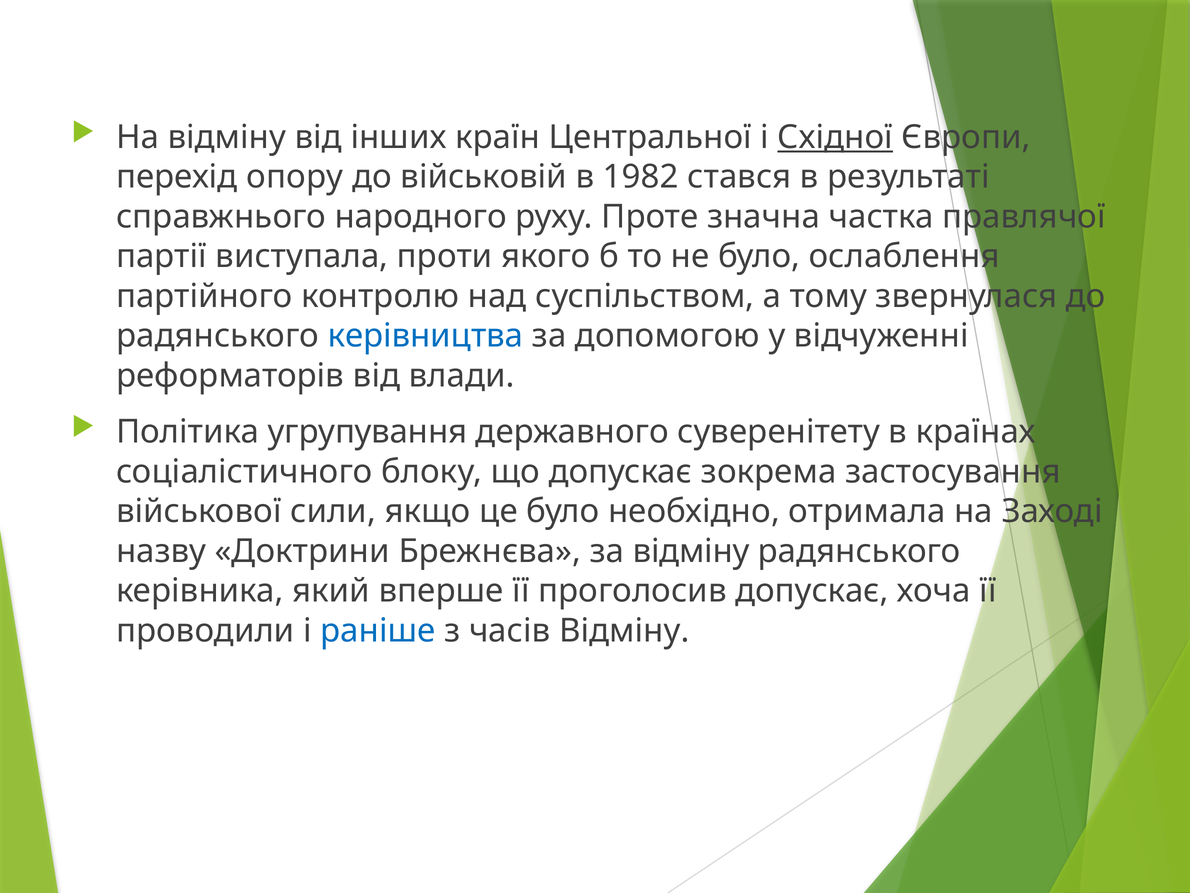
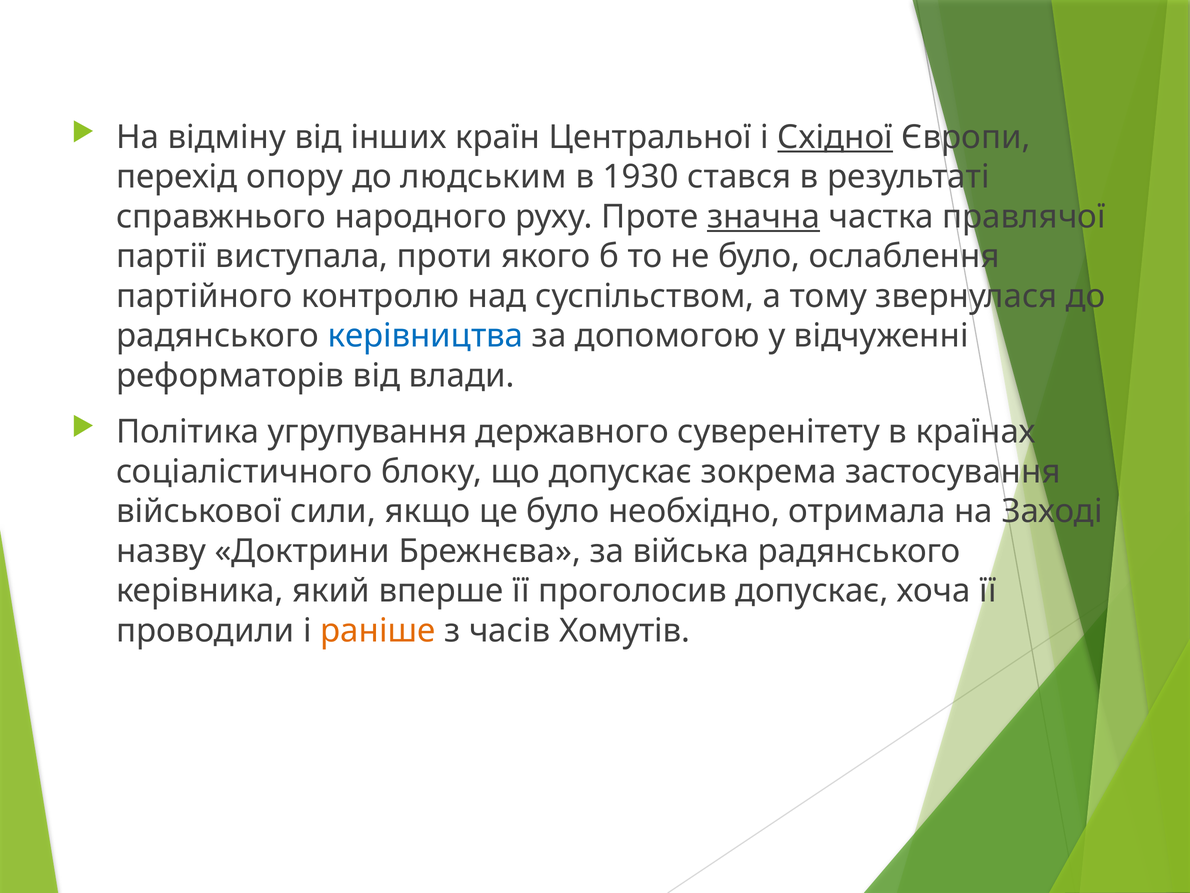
військовій: військовій -> людським
1982: 1982 -> 1930
значна underline: none -> present
за відміну: відміну -> війська
раніше colour: blue -> orange
часів Відміну: Відміну -> Хомутів
